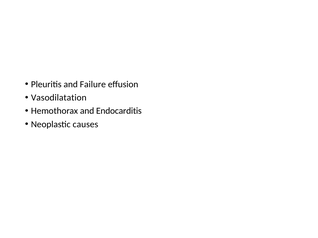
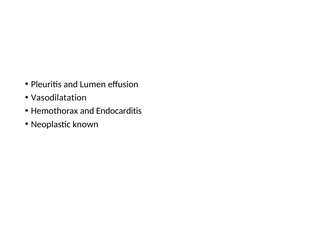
Failure: Failure -> Lumen
causes: causes -> known
